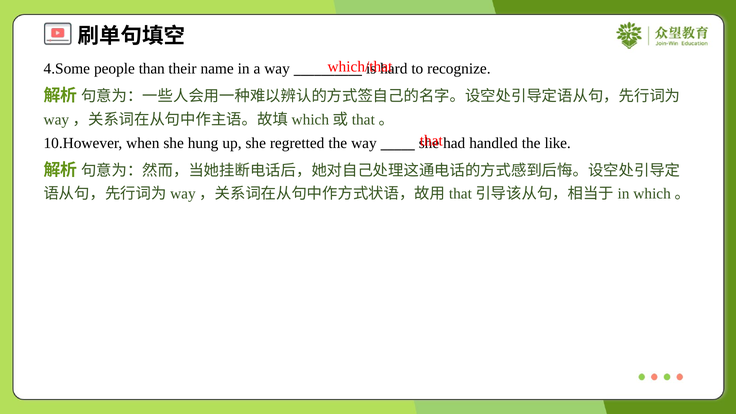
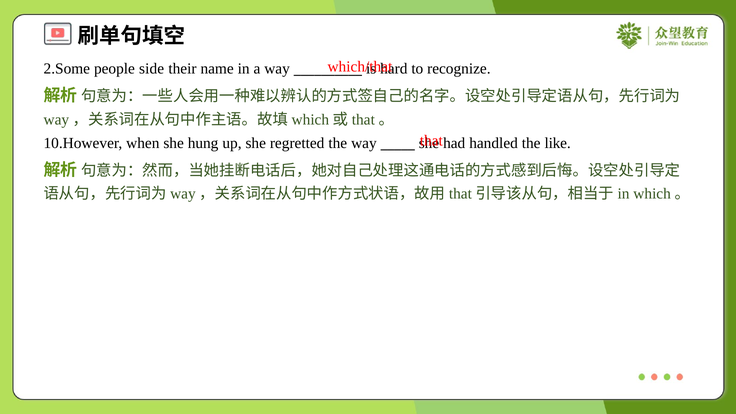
4.Some: 4.Some -> 2.Some
than: than -> side
